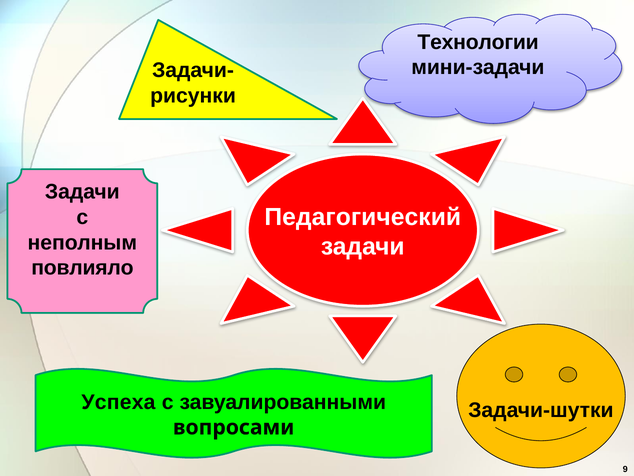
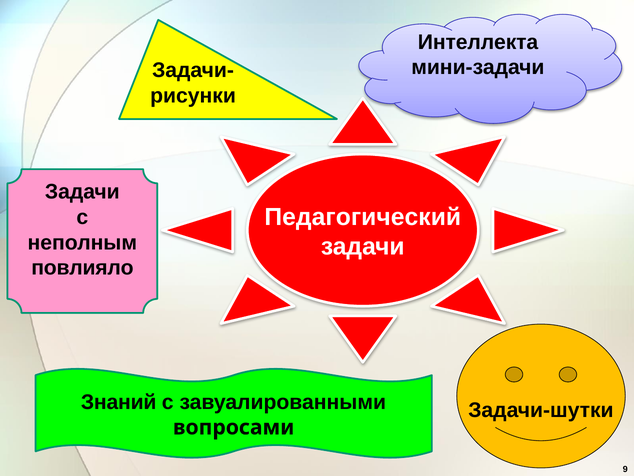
Технологии: Технологии -> Интеллекта
Успеха: Успеха -> Знаний
